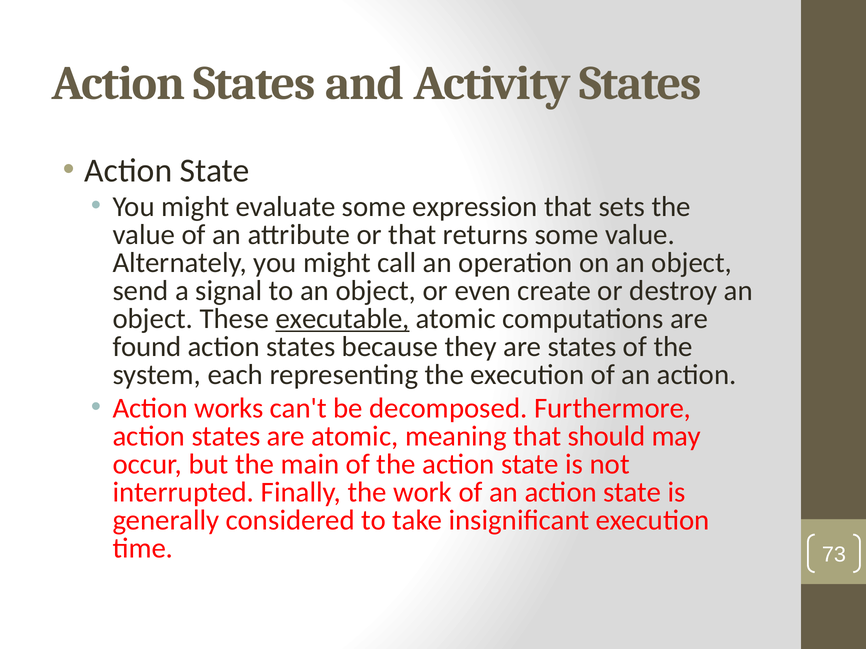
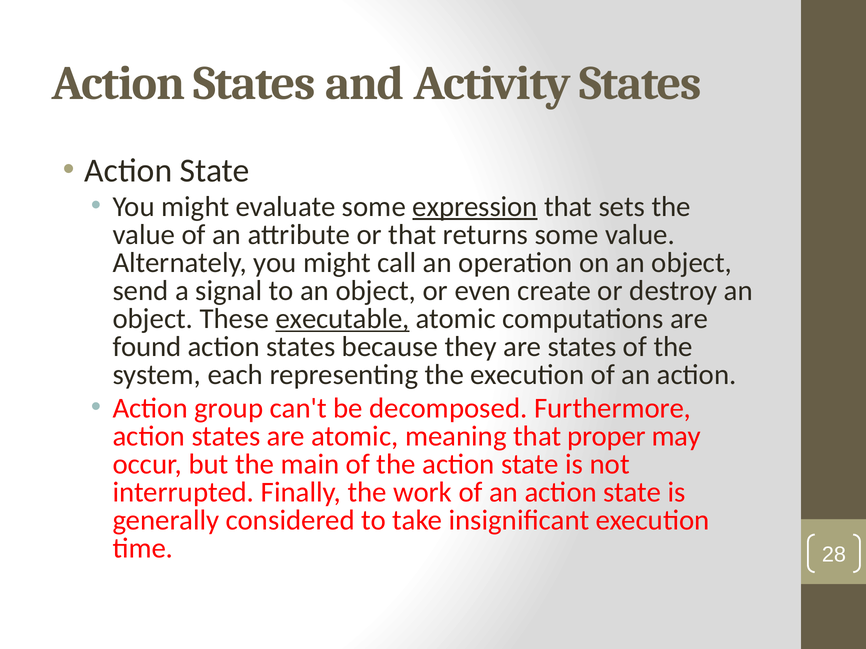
expression underline: none -> present
works: works -> group
should: should -> proper
73: 73 -> 28
